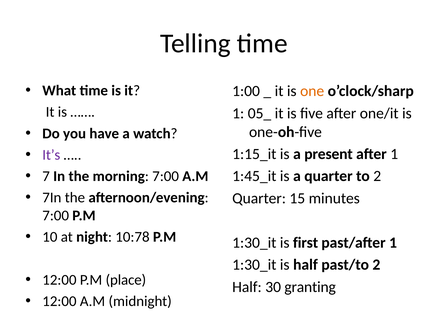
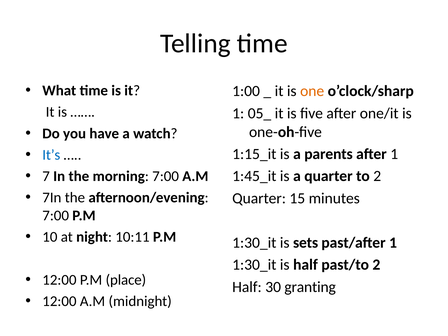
It’s colour: purple -> blue
present: present -> parents
10:78: 10:78 -> 10:11
first: first -> sets
